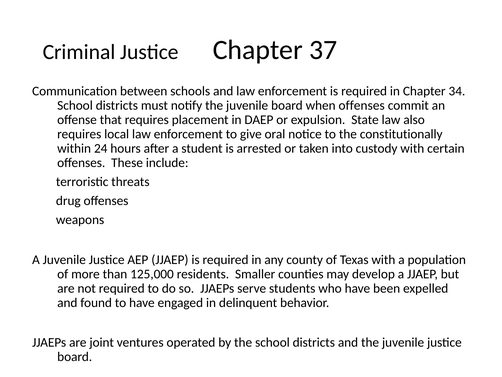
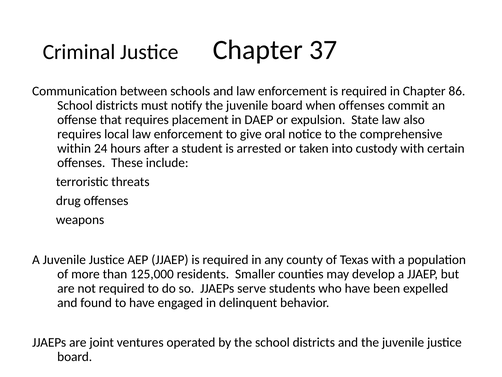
34: 34 -> 86
constitutionally: constitutionally -> comprehensive
